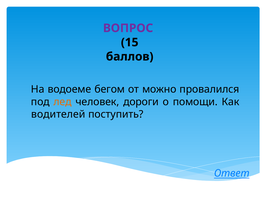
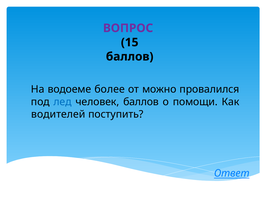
бегом: бегом -> более
лед colour: orange -> blue
человек дороги: дороги -> баллов
